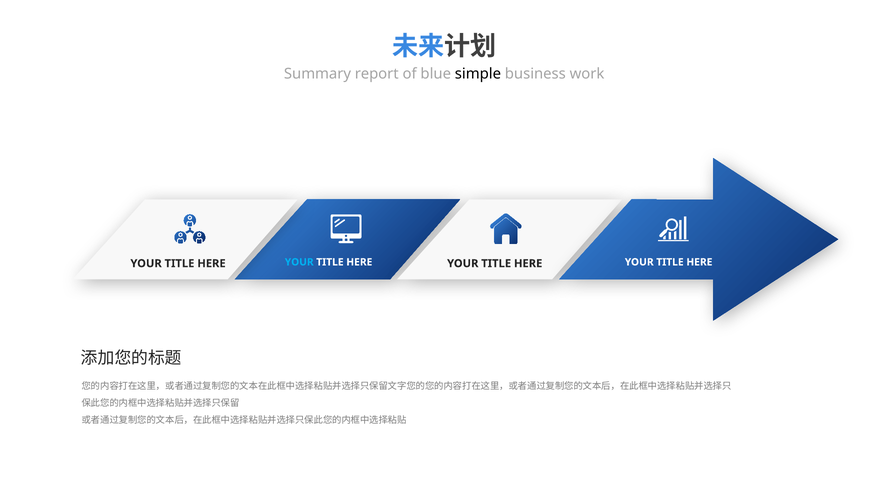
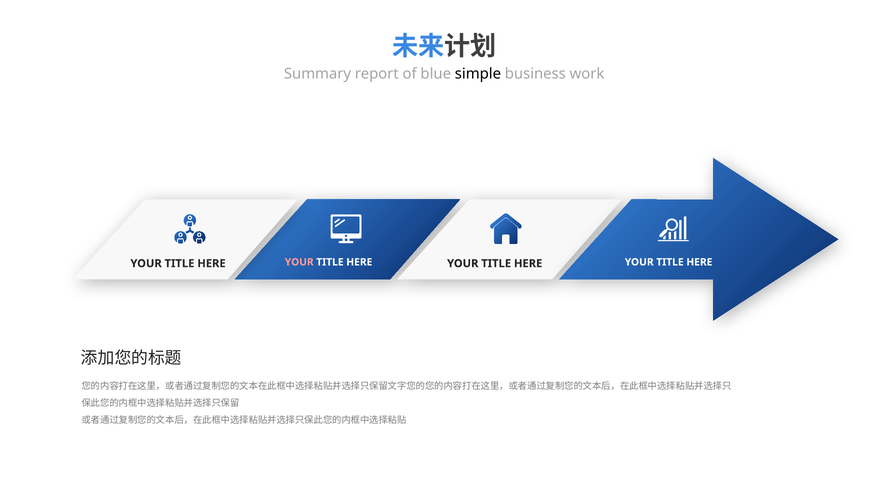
YOUR at (299, 262) colour: light blue -> pink
